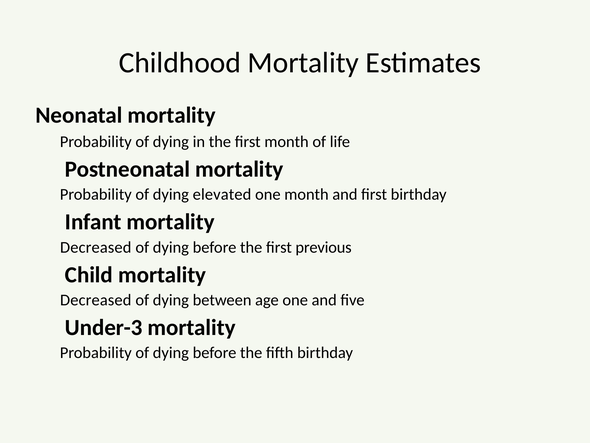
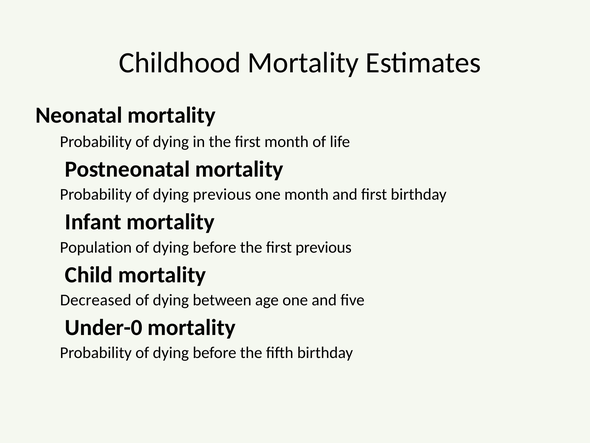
dying elevated: elevated -> previous
Decreased at (96, 247): Decreased -> Population
Under-3: Under-3 -> Under-0
